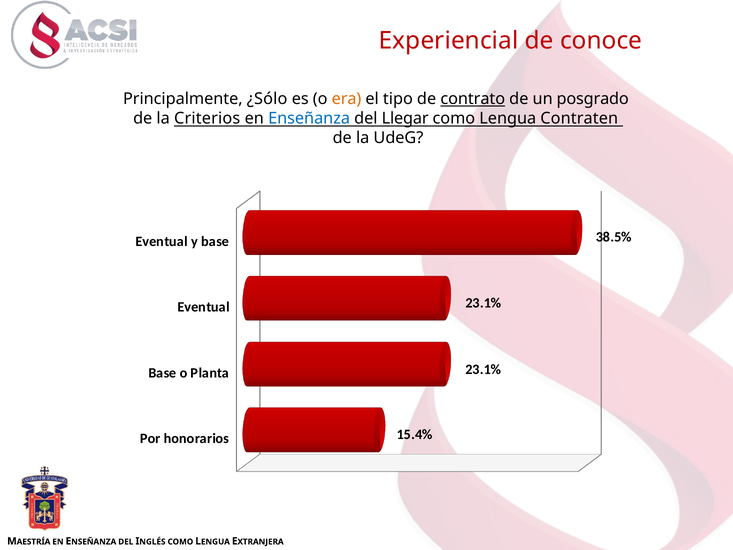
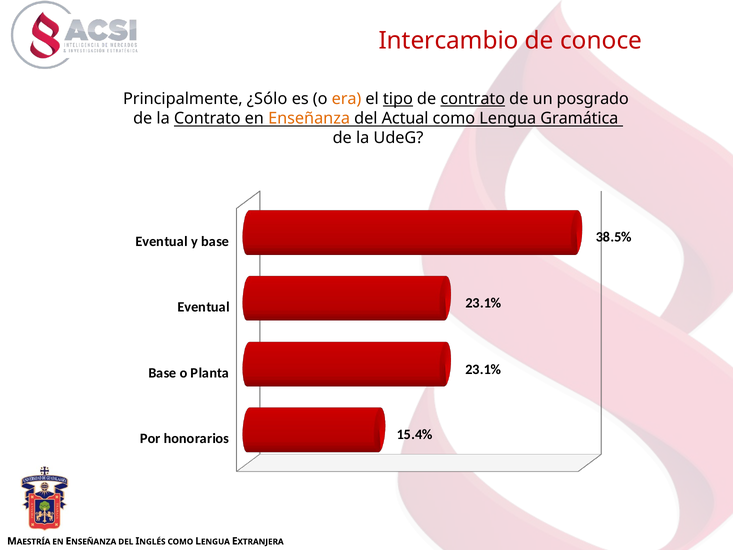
Experiencial: Experiencial -> Intercambio
tipo underline: none -> present
la Criterios: Criterios -> Contrato
Enseñanza at (309, 118) colour: blue -> orange
Llegar: Llegar -> Actual
Contraten: Contraten -> Gramática
